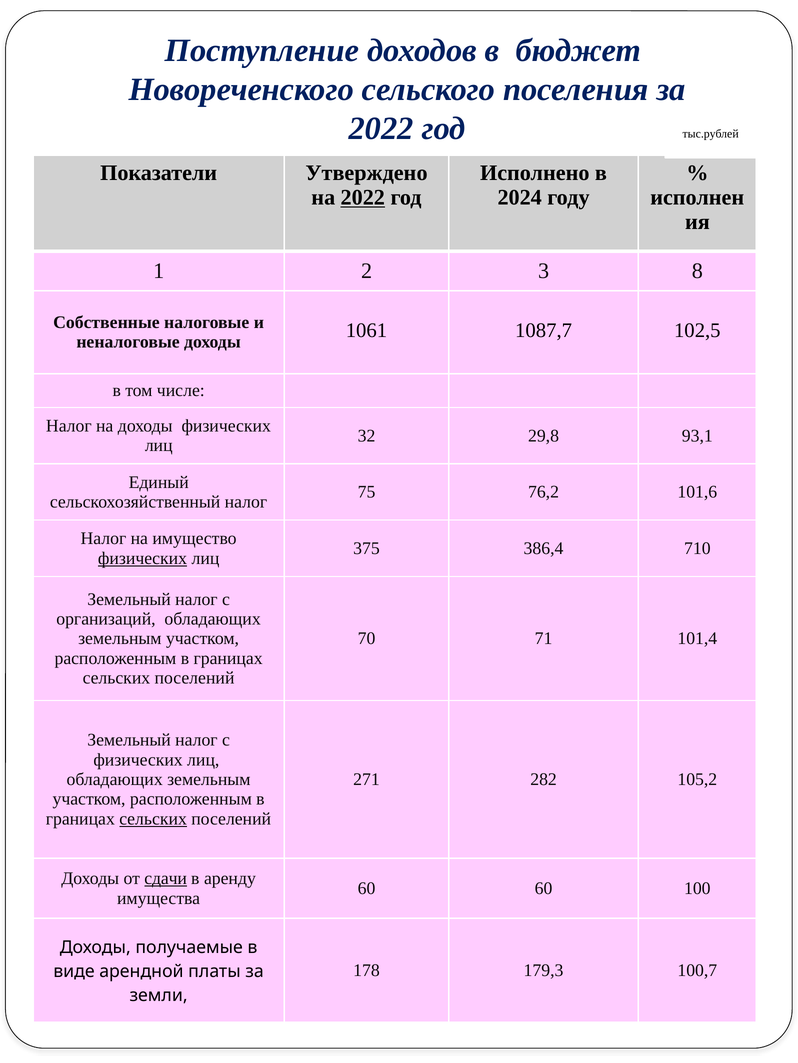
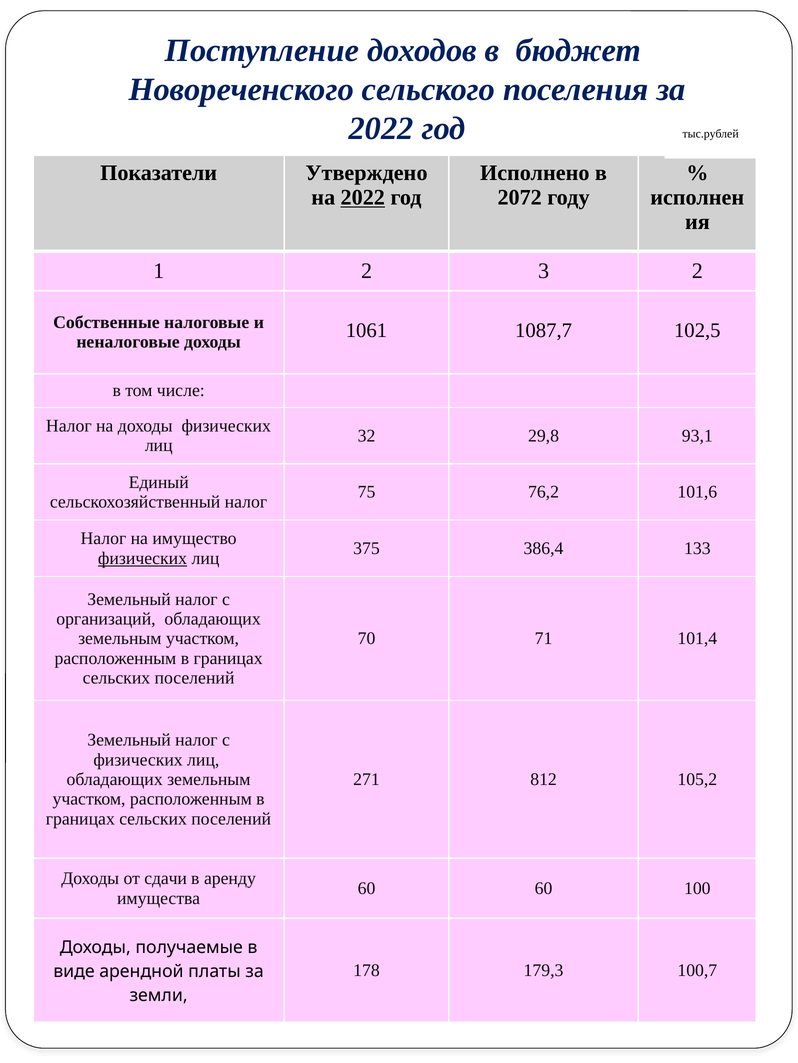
2024: 2024 -> 2072
3 8: 8 -> 2
710: 710 -> 133
282: 282 -> 812
сельских at (153, 820) underline: present -> none
сдачи underline: present -> none
